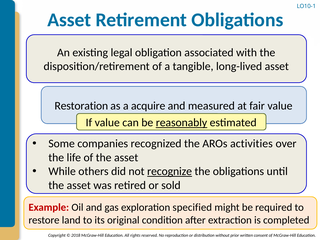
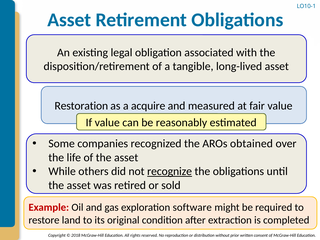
reasonably underline: present -> none
activities: activities -> obtained
specified: specified -> software
